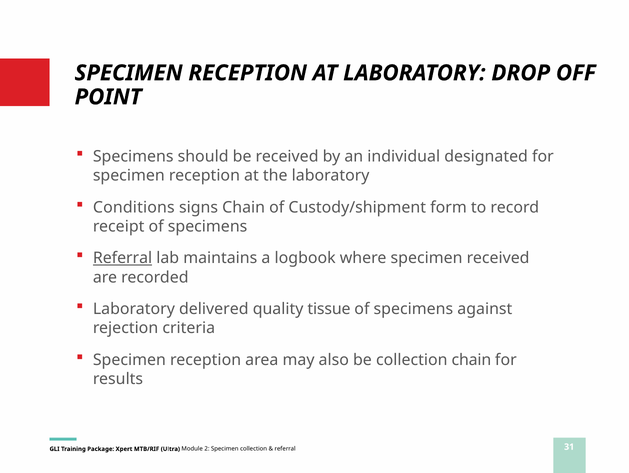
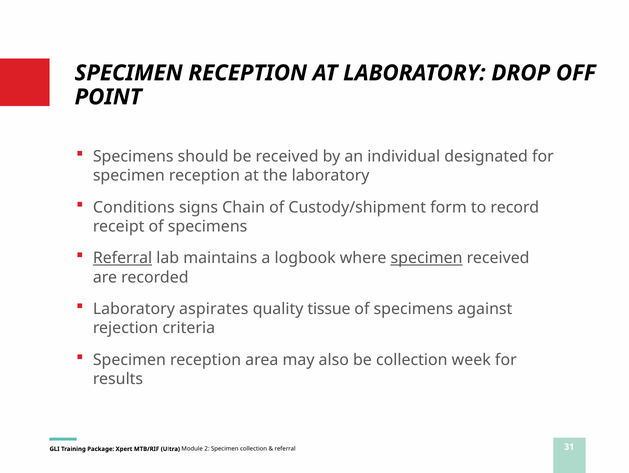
specimen at (427, 258) underline: none -> present
delivered: delivered -> aspirates
collection chain: chain -> week
